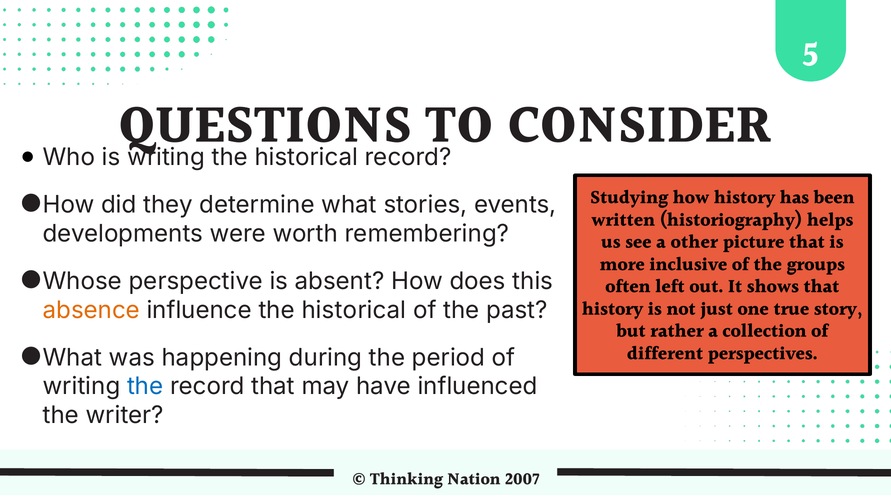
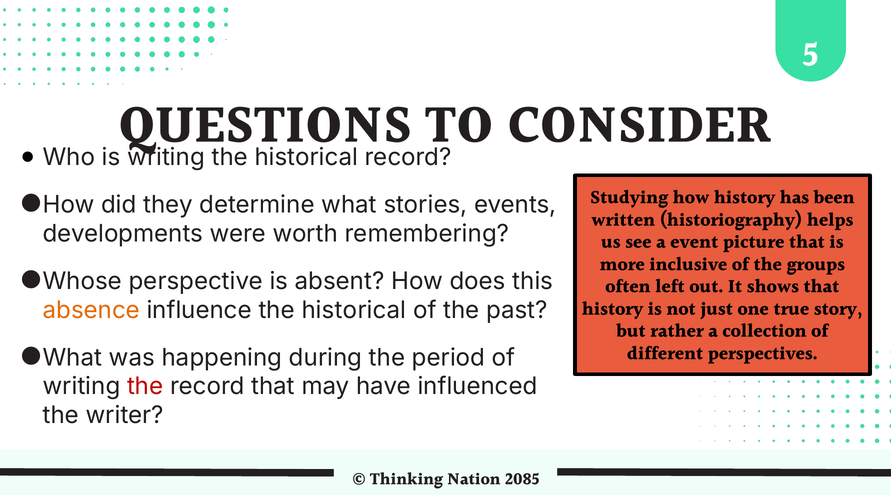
other: other -> event
the at (145, 387) colour: blue -> red
2007: 2007 -> 2085
